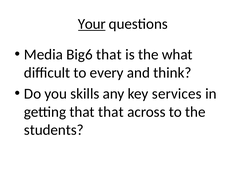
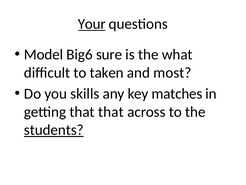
Media: Media -> Model
Big6 that: that -> sure
every: every -> taken
think: think -> most
services: services -> matches
students underline: none -> present
